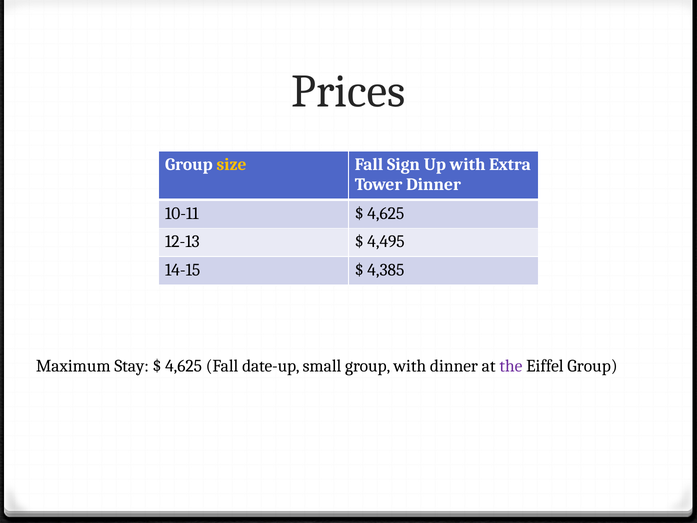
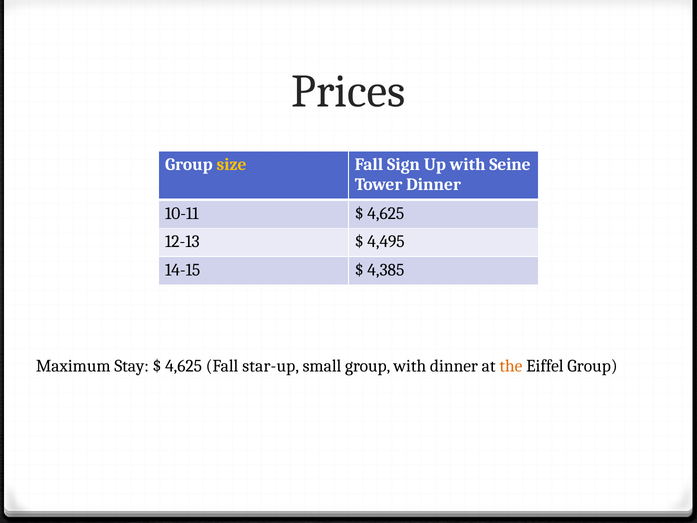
Extra: Extra -> Seine
date-up: date-up -> star-up
the colour: purple -> orange
